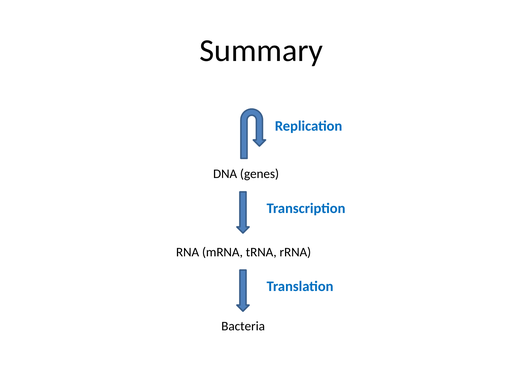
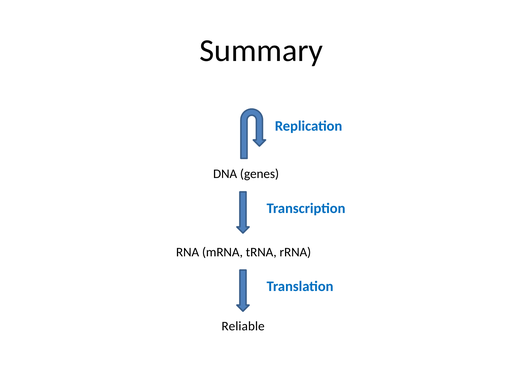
Bacteria: Bacteria -> Reliable
